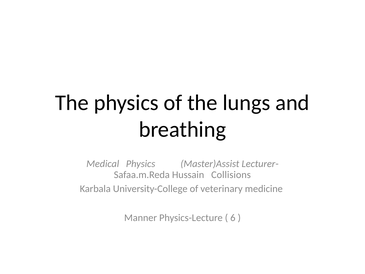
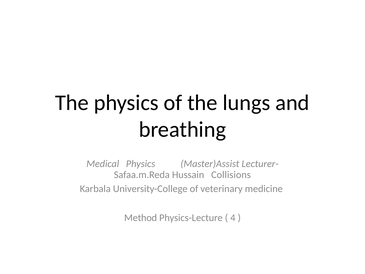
Manner: Manner -> Method
6: 6 -> 4
